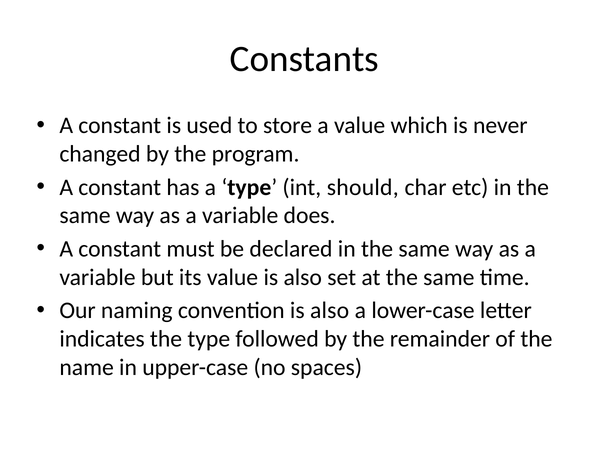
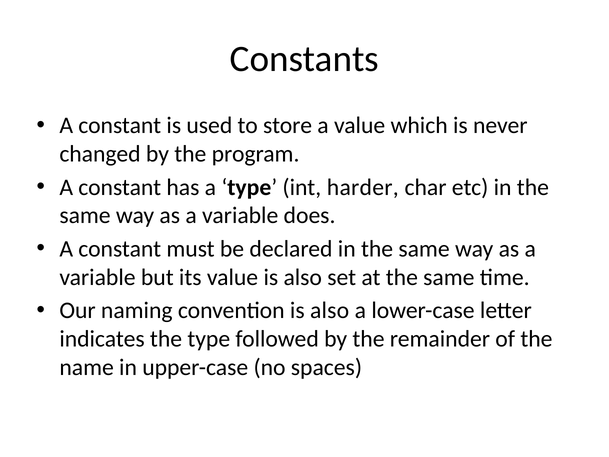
should: should -> harder
